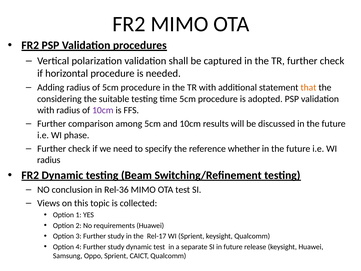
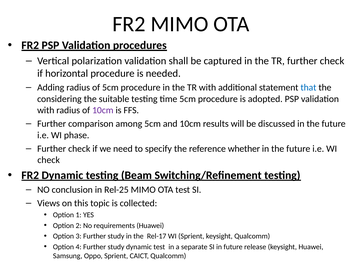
that colour: orange -> blue
radius at (49, 160): radius -> check
Rel-36: Rel-36 -> Rel-25
